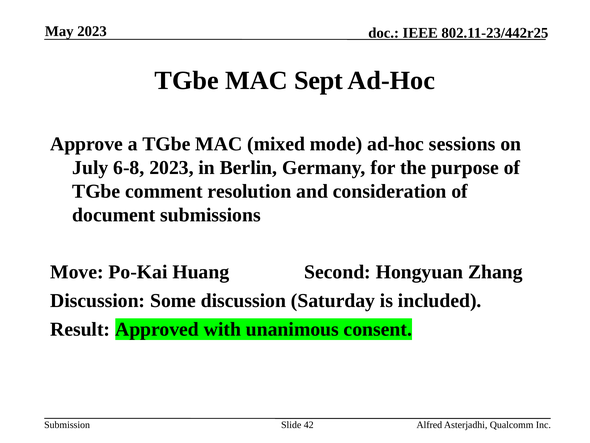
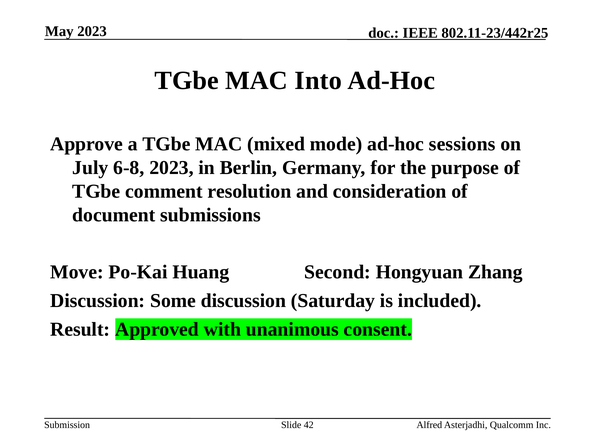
Sept: Sept -> Into
